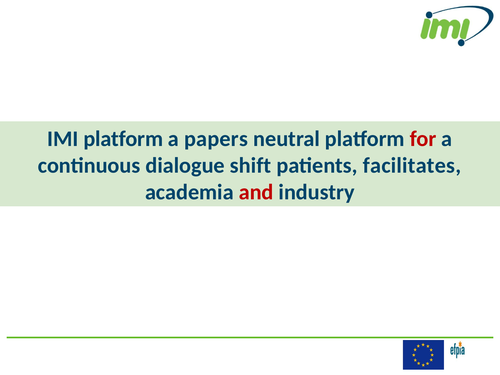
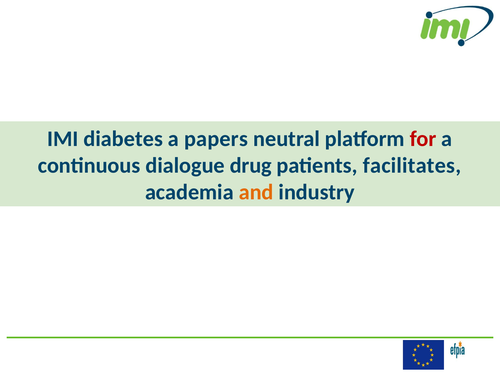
IMI platform: platform -> diabetes
shift: shift -> drug
and colour: red -> orange
